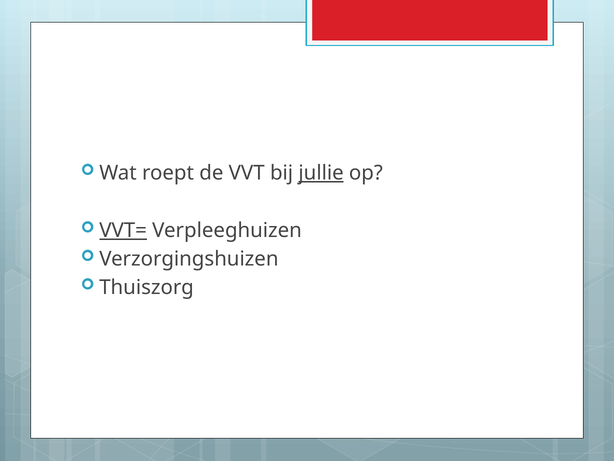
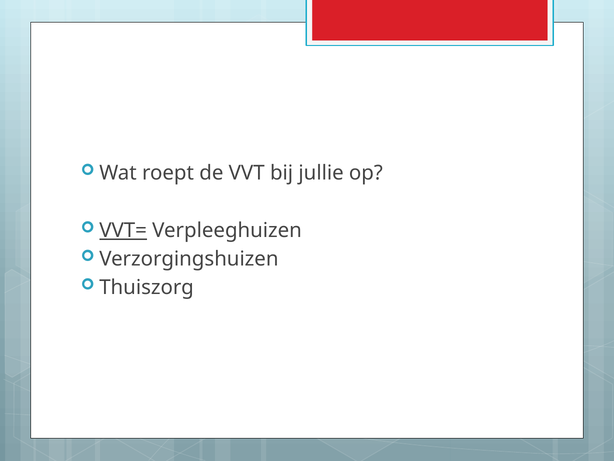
jullie underline: present -> none
